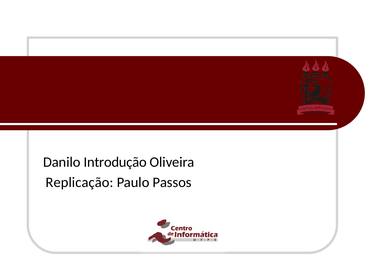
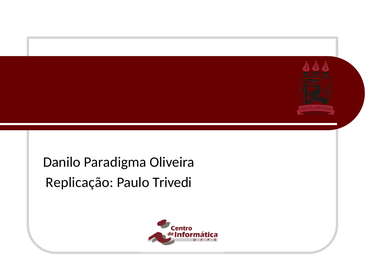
Introdução: Introdução -> Paradigma
Passos: Passos -> Trivedi
